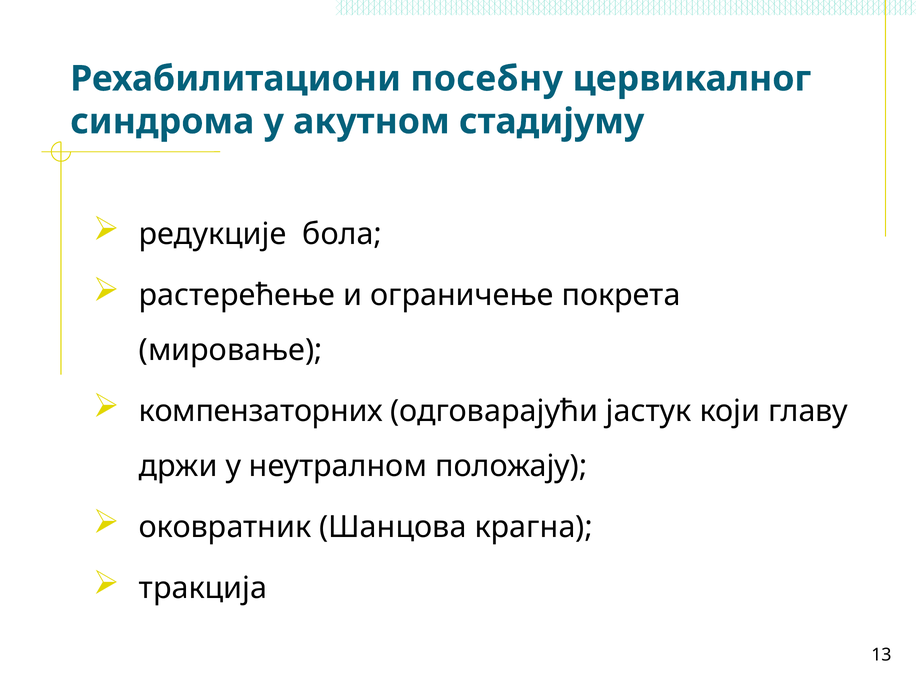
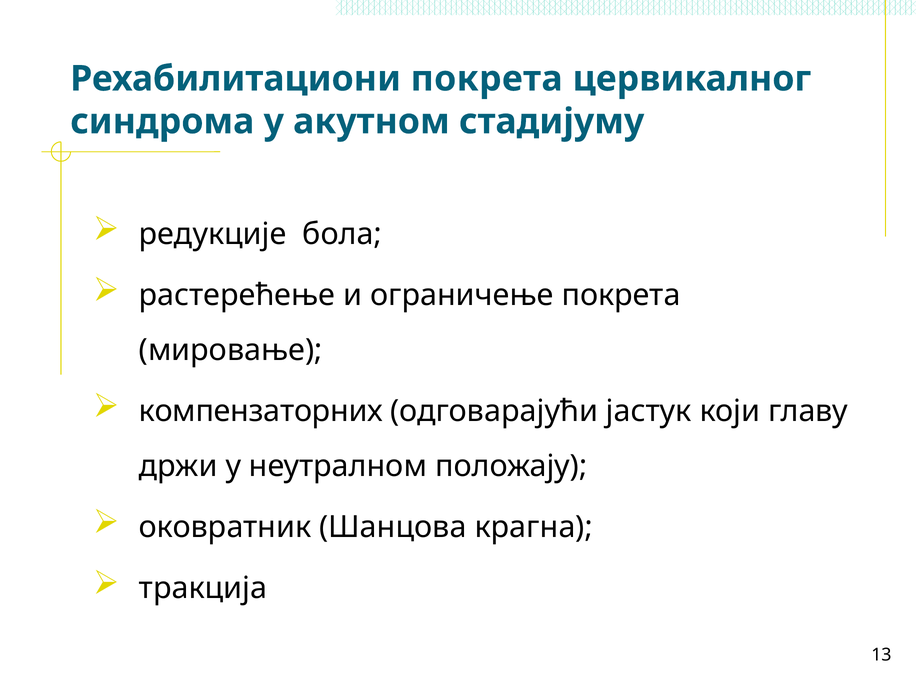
Рехабилитациони посебну: посебну -> покрета
